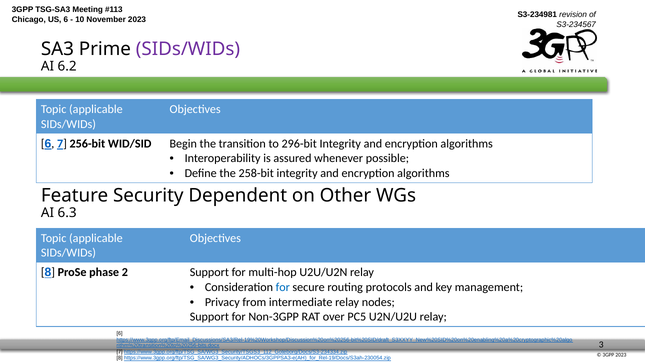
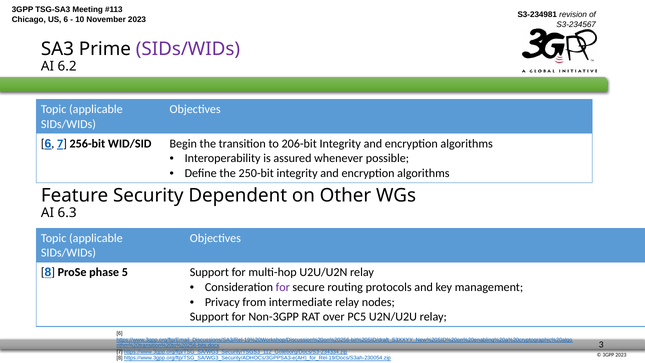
296-bit: 296-bit -> 206-bit
258-bit: 258-bit -> 250-bit
2: 2 -> 5
for at (283, 287) colour: blue -> purple
